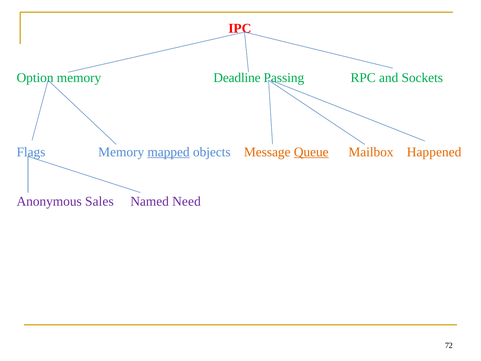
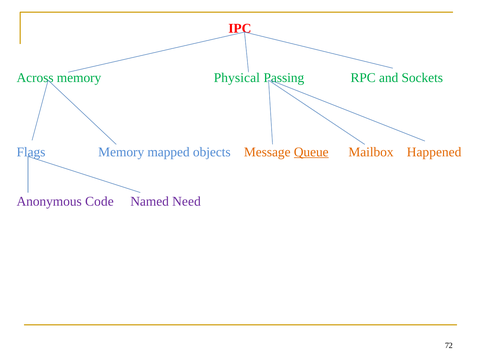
Option: Option -> Across
Deadline: Deadline -> Physical
mapped underline: present -> none
Sales: Sales -> Code
